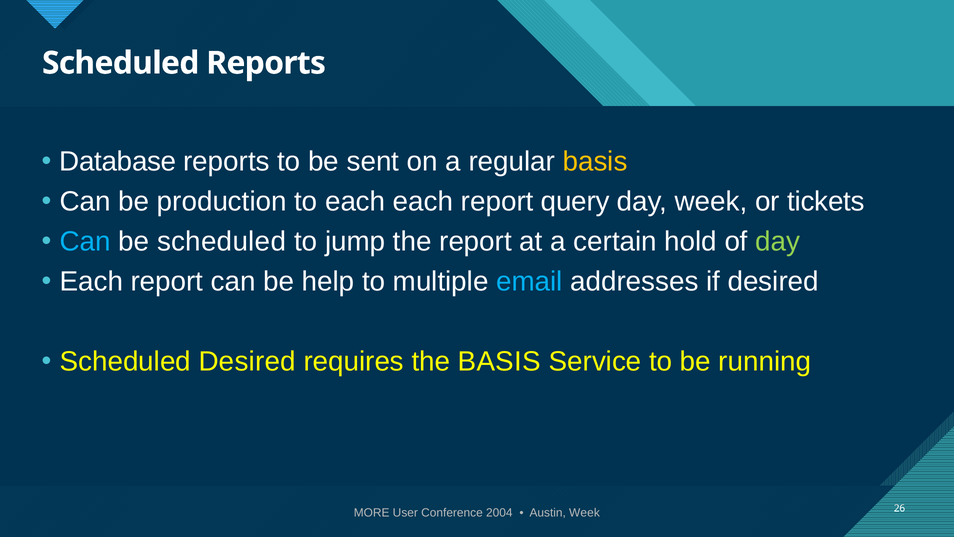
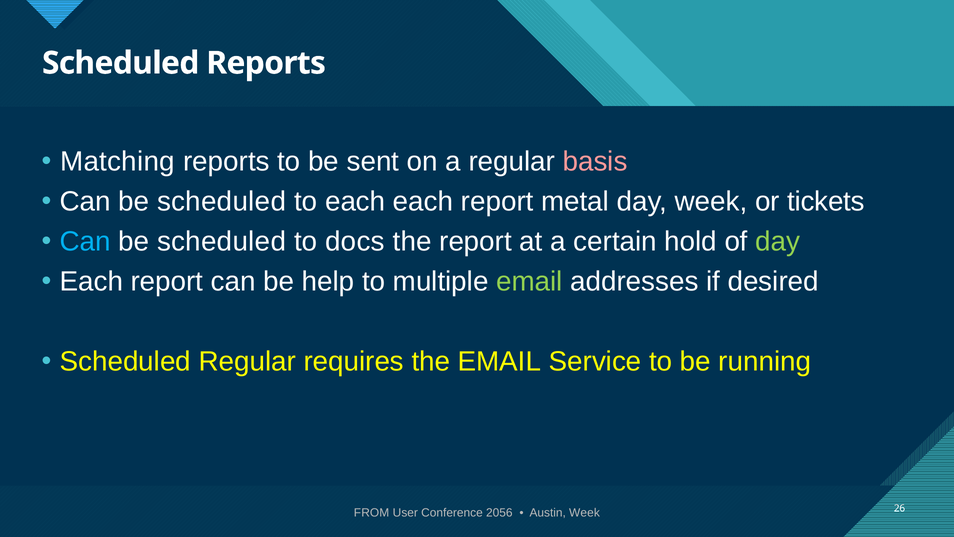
Database: Database -> Matching
basis at (595, 161) colour: yellow -> pink
production at (222, 201): production -> scheduled
query: query -> metal
jump: jump -> docs
email at (529, 281) colour: light blue -> light green
Scheduled Desired: Desired -> Regular
the BASIS: BASIS -> EMAIL
MORE: MORE -> FROM
2004: 2004 -> 2056
